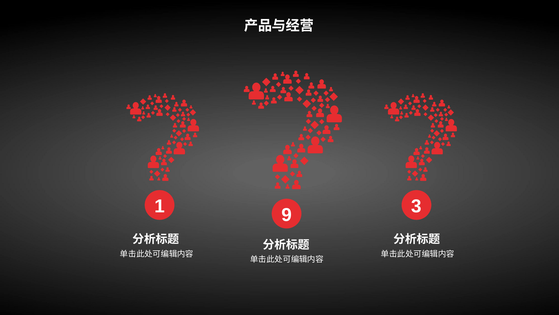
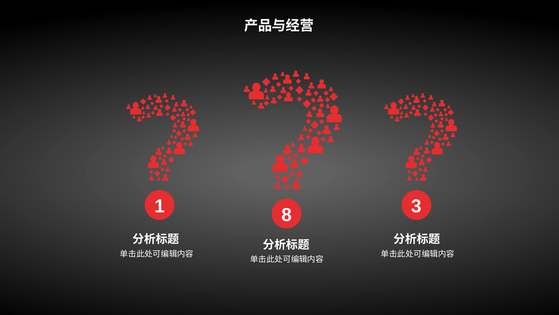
9: 9 -> 8
